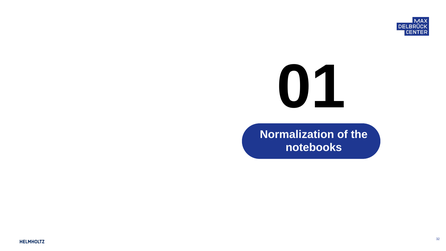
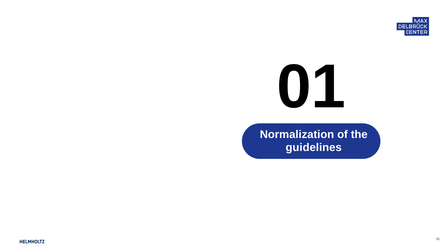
notebooks: notebooks -> guidelines
